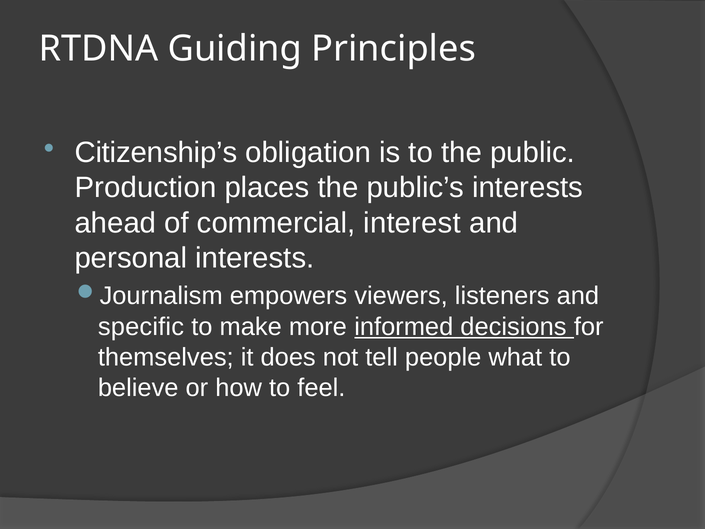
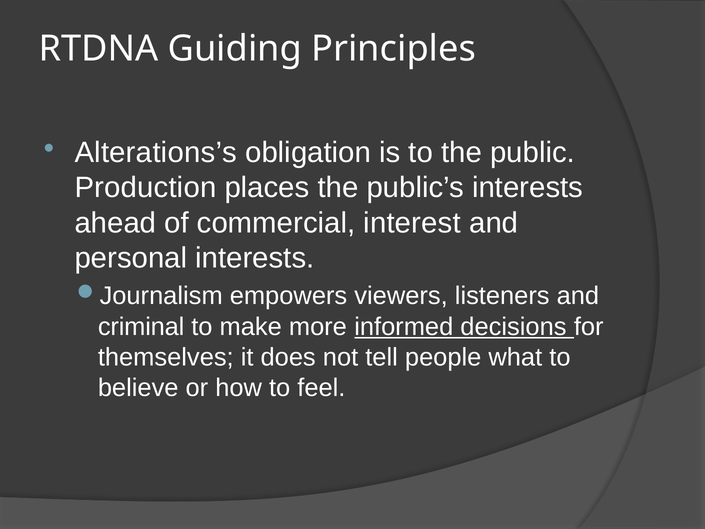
Citizenship’s: Citizenship’s -> Alterations’s
specific: specific -> criminal
